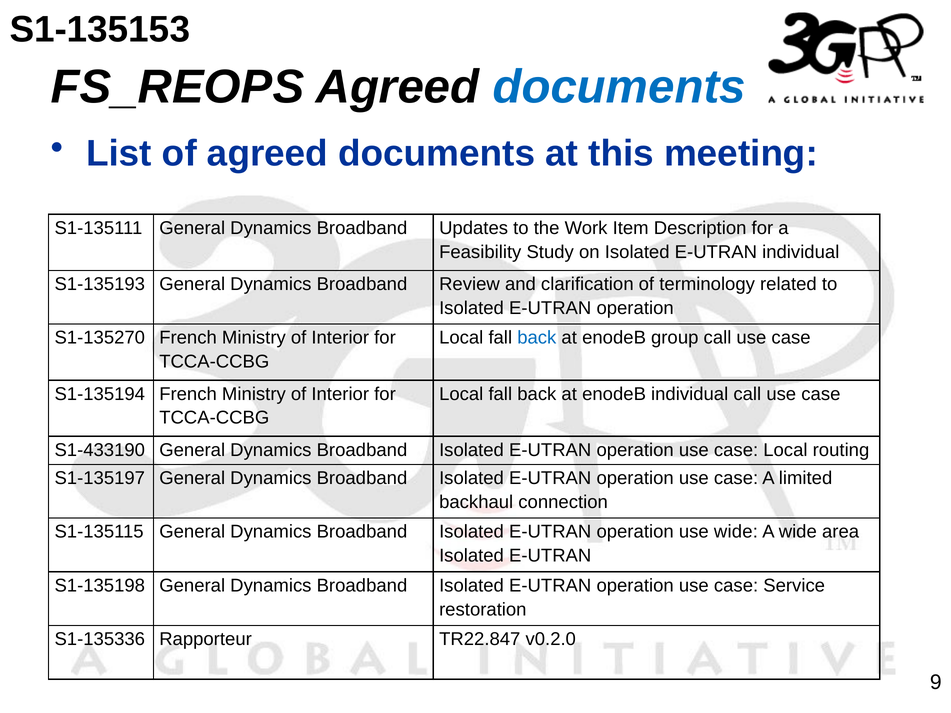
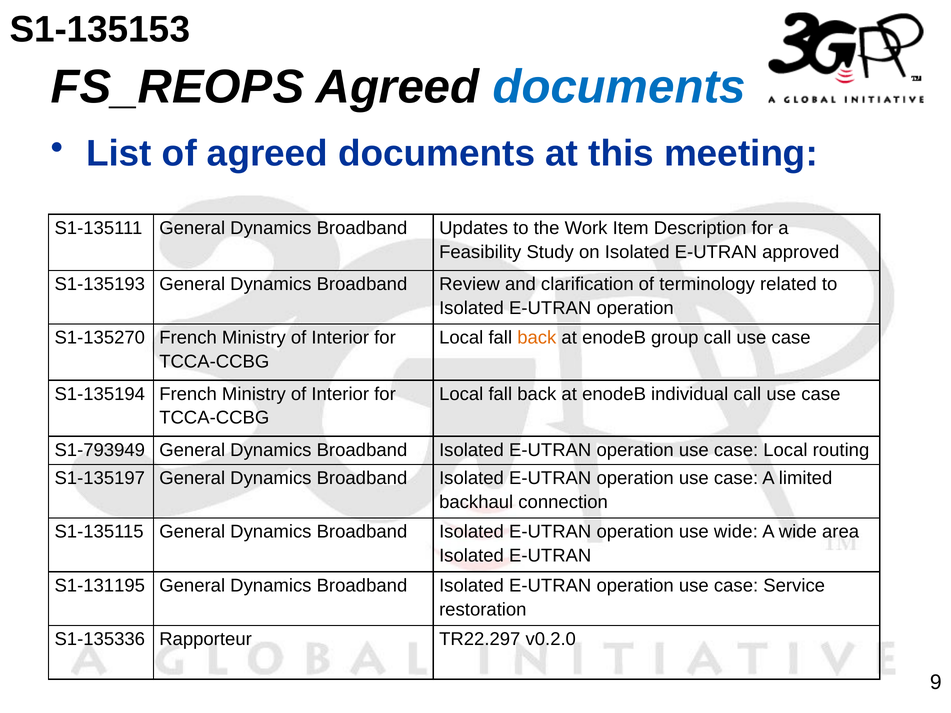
E-UTRAN individual: individual -> approved
back at (537, 338) colour: blue -> orange
S1-433190: S1-433190 -> S1-793949
S1-135198: S1-135198 -> S1-131195
TR22.847: TR22.847 -> TR22.297
